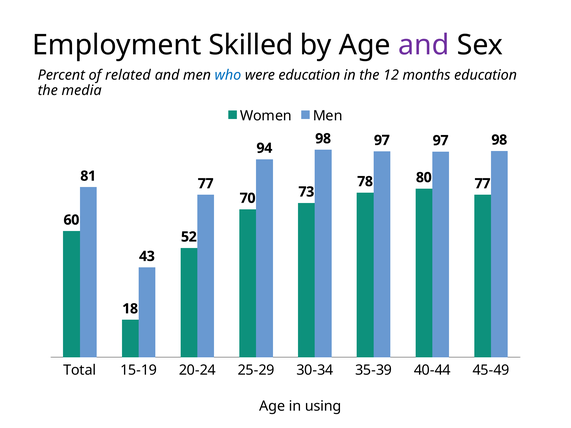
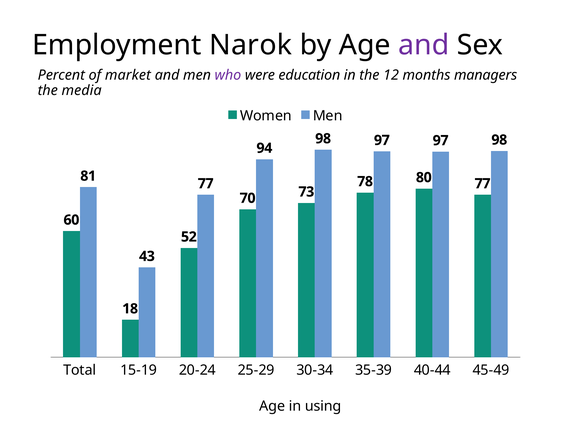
Skilled: Skilled -> Narok
related: related -> market
who colour: blue -> purple
months education: education -> managers
